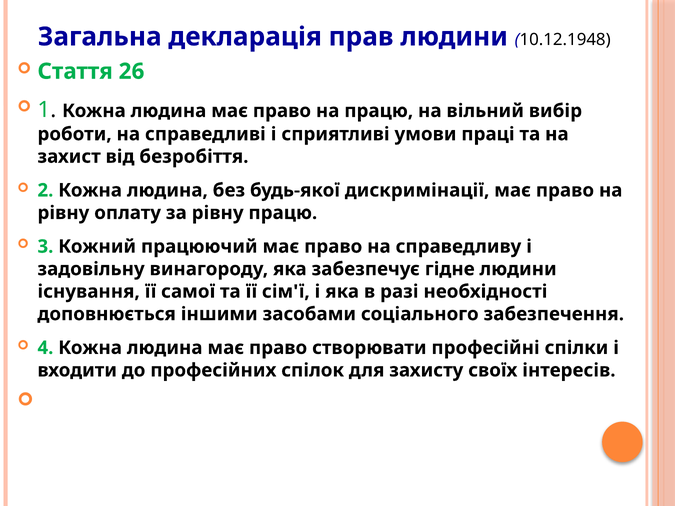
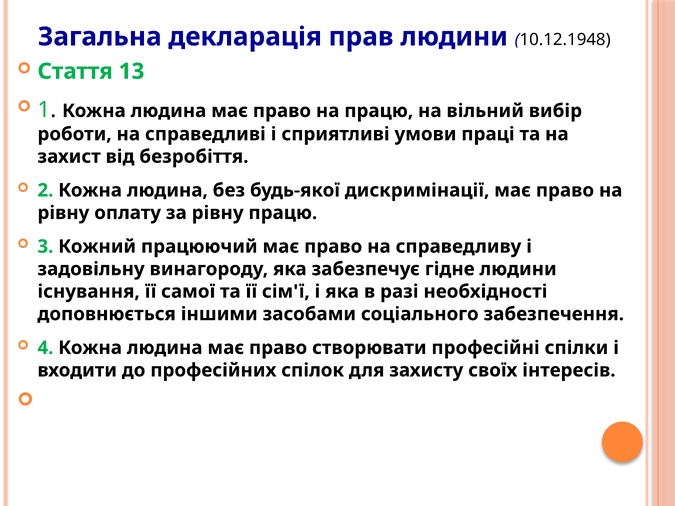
26: 26 -> 13
